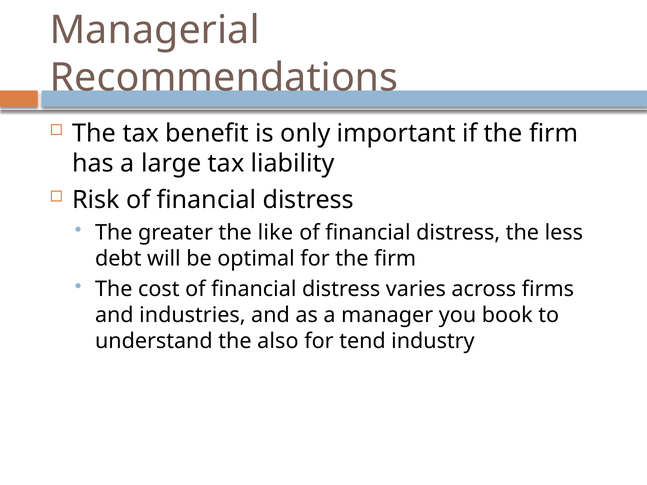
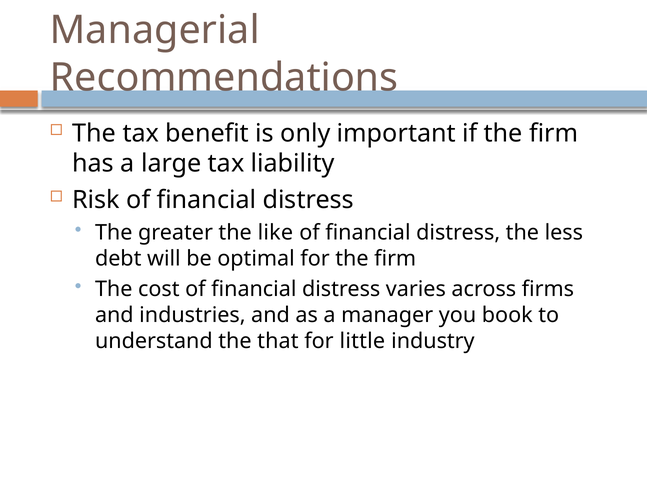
also: also -> that
tend: tend -> little
